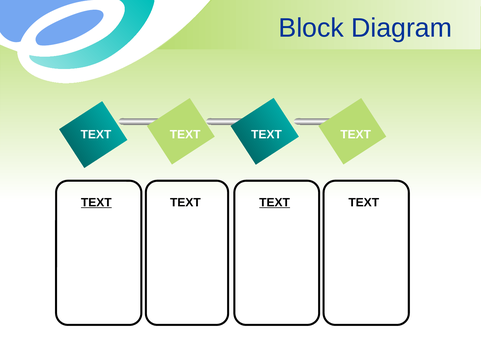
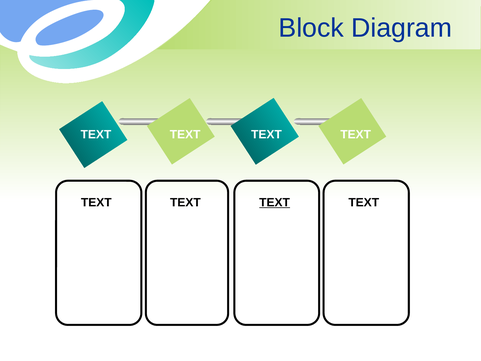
TEXT at (96, 202) underline: present -> none
